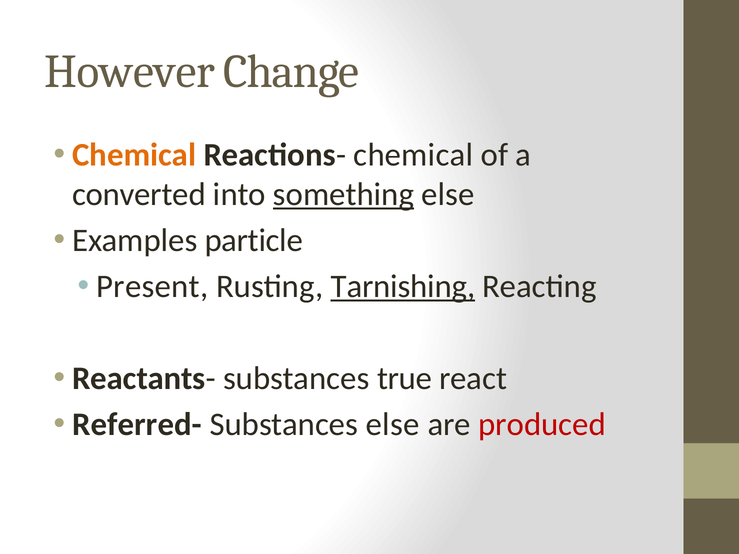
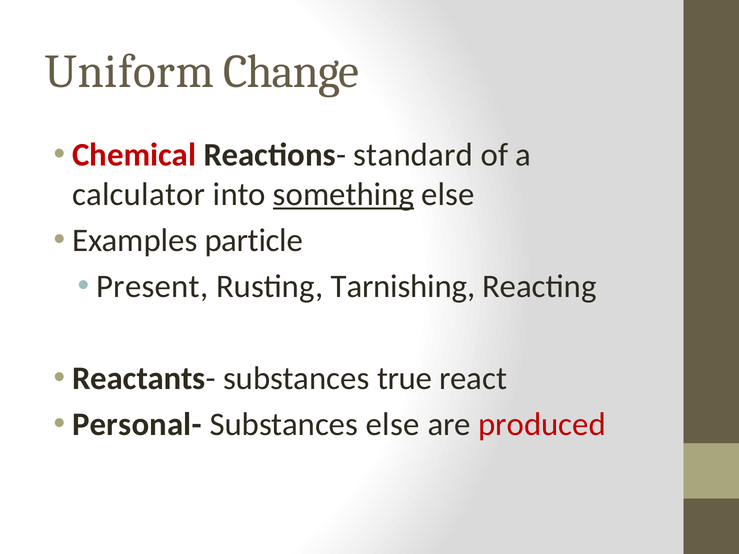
However: However -> Uniform
Chemical at (134, 155) colour: orange -> red
Reactions- chemical: chemical -> standard
converted: converted -> calculator
Tarnishing underline: present -> none
Referred-: Referred- -> Personal-
